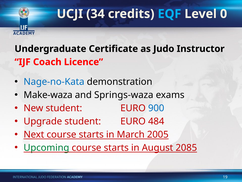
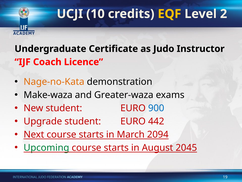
34: 34 -> 10
EQF colour: light blue -> yellow
0: 0 -> 2
Nage-no-Kata colour: blue -> orange
Springs-waza: Springs-waza -> Greater-waza
484: 484 -> 442
2005: 2005 -> 2094
2085: 2085 -> 2045
